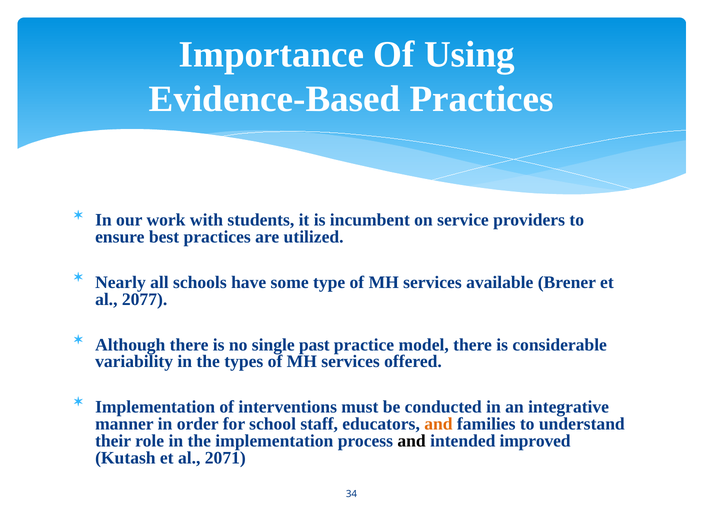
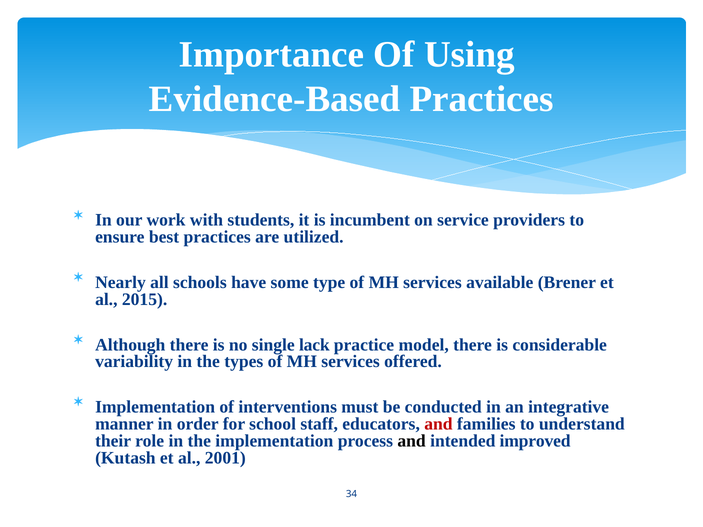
2077: 2077 -> 2015
past: past -> lack
and at (438, 424) colour: orange -> red
2071: 2071 -> 2001
